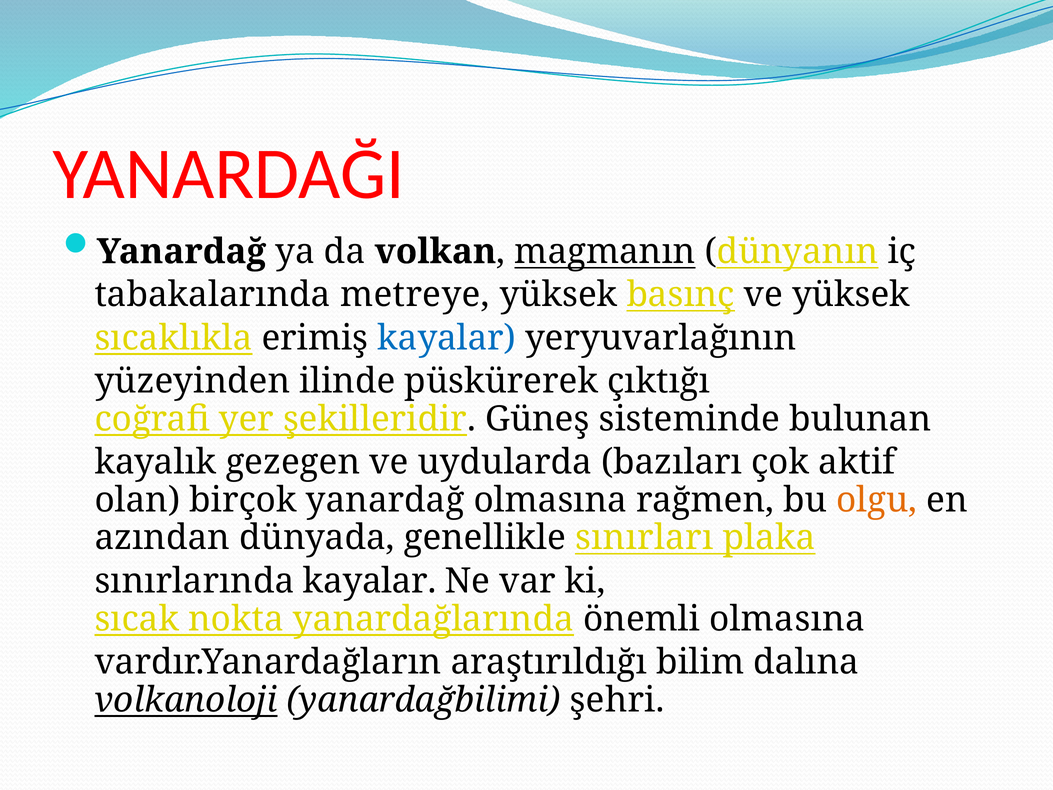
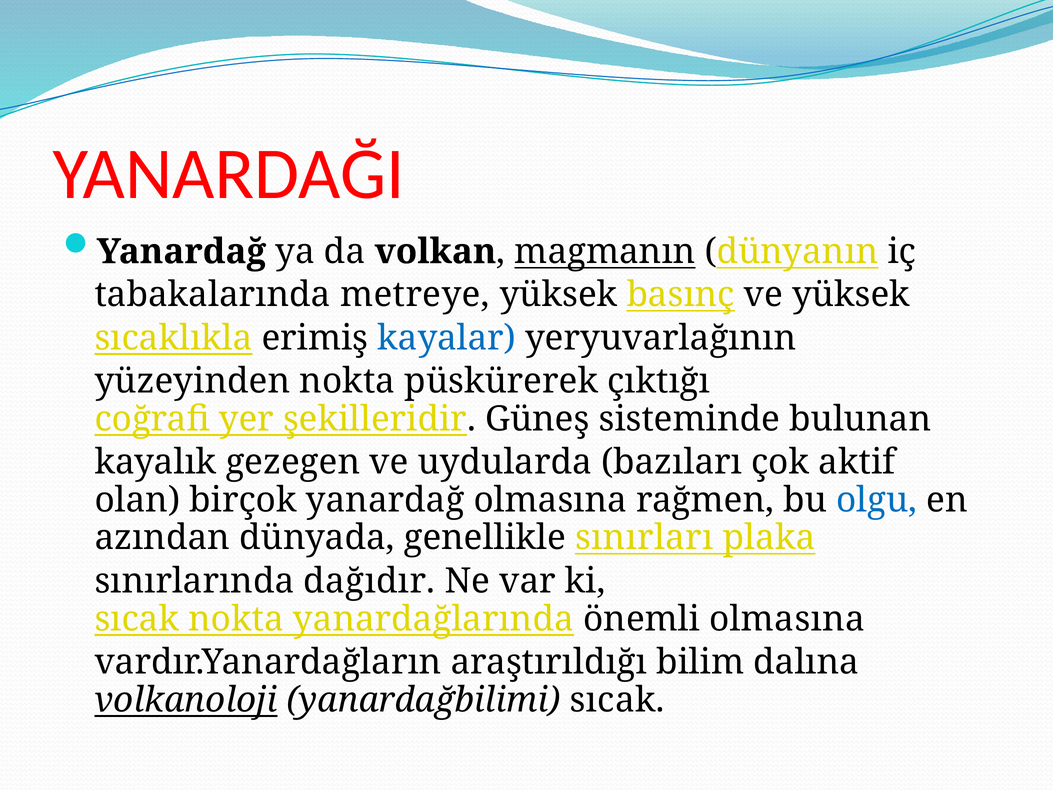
yüzeyinden ilinde: ilinde -> nokta
olgu colour: orange -> blue
sınırlarında kayalar: kayalar -> dağıdır
yanardağbilimi şehri: şehri -> sıcak
